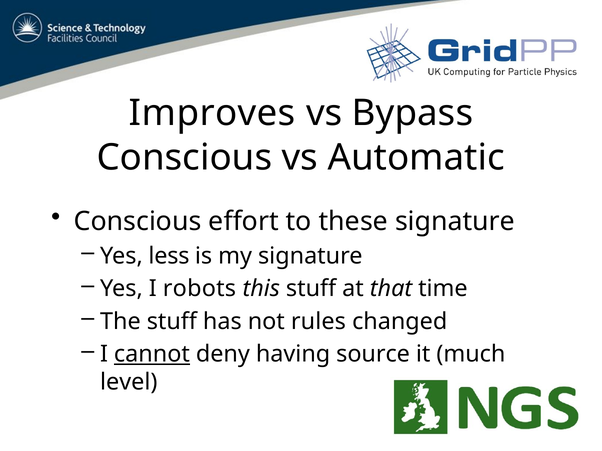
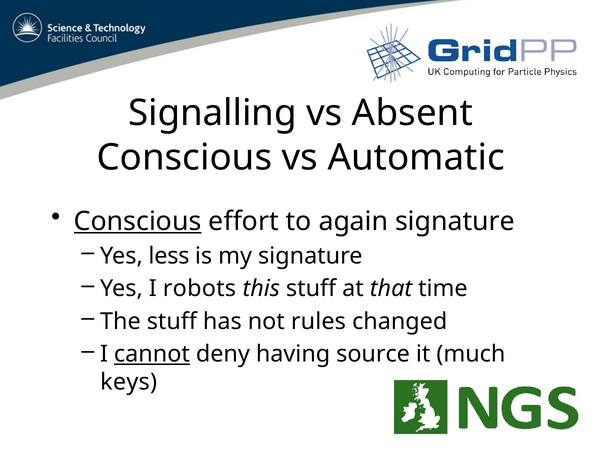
Improves: Improves -> Signalling
Bypass: Bypass -> Absent
Conscious at (138, 222) underline: none -> present
these: these -> again
level: level -> keys
